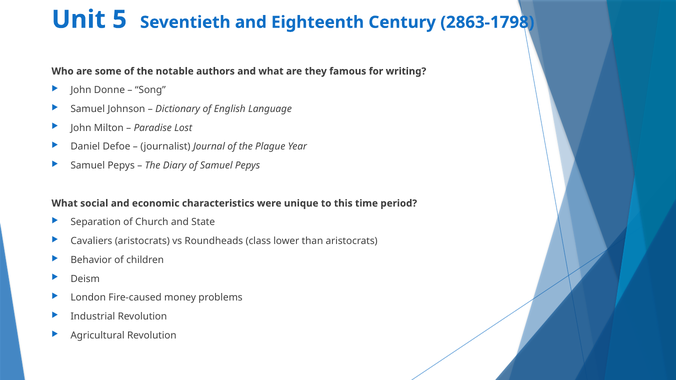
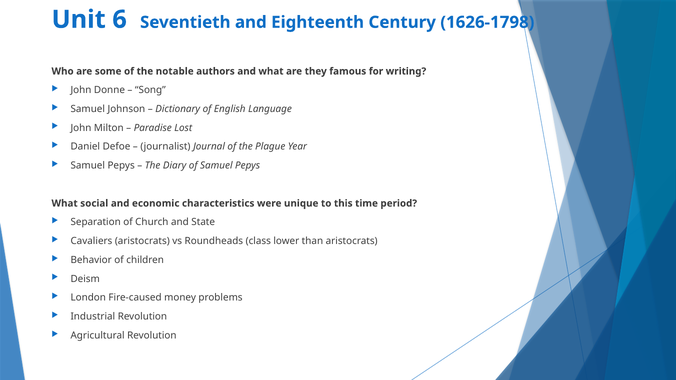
5: 5 -> 6
2863-1798: 2863-1798 -> 1626-1798
